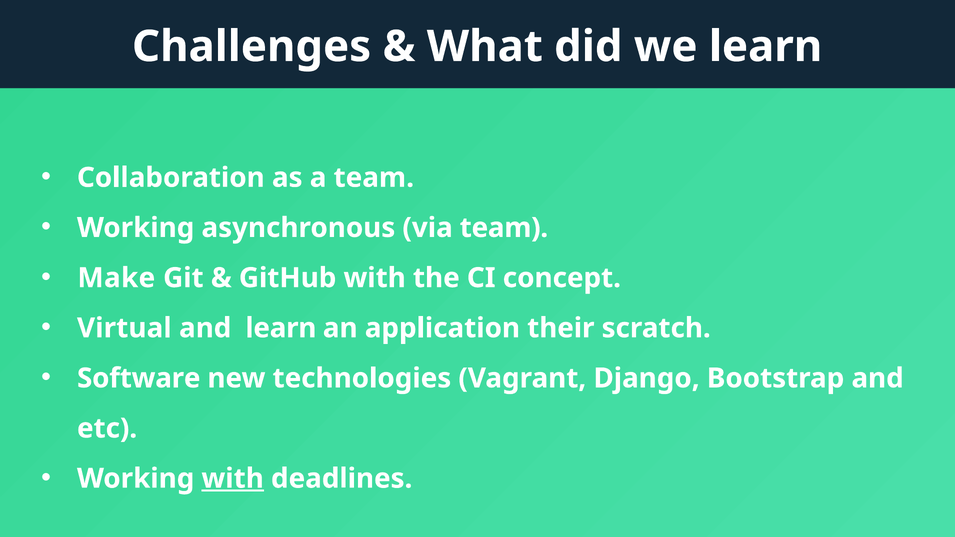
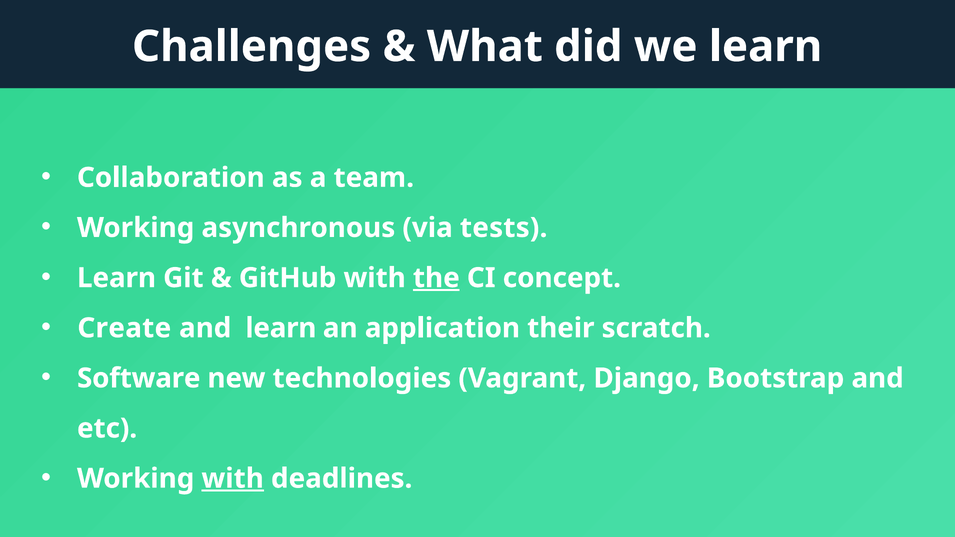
via team: team -> tests
Make at (116, 278): Make -> Learn
the underline: none -> present
Virtual: Virtual -> Create
